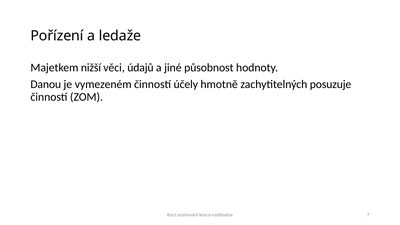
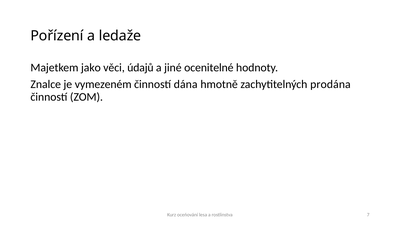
nižší: nižší -> jako
působnost: působnost -> ocenitelné
Danou: Danou -> Znalce
účely: účely -> dána
posuzuje: posuzuje -> prodána
